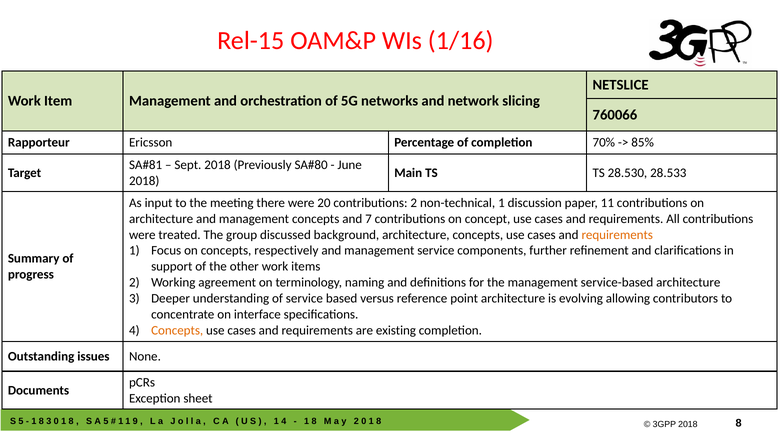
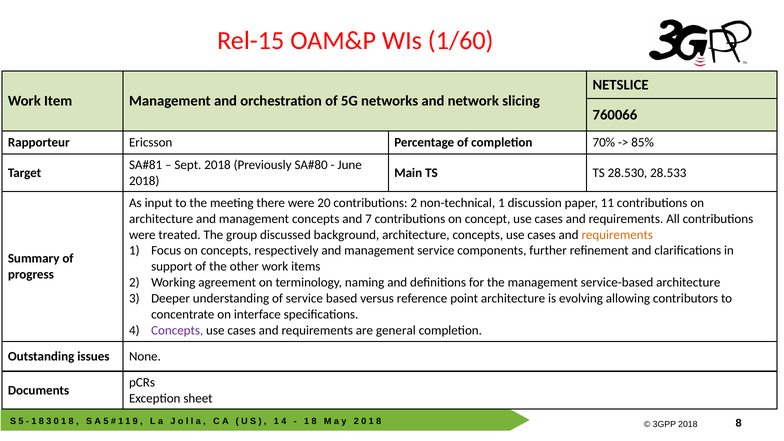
1/16: 1/16 -> 1/60
Concepts at (177, 331) colour: orange -> purple
existing: existing -> general
